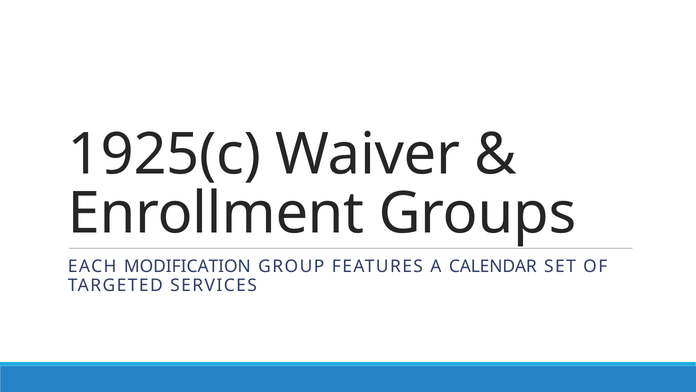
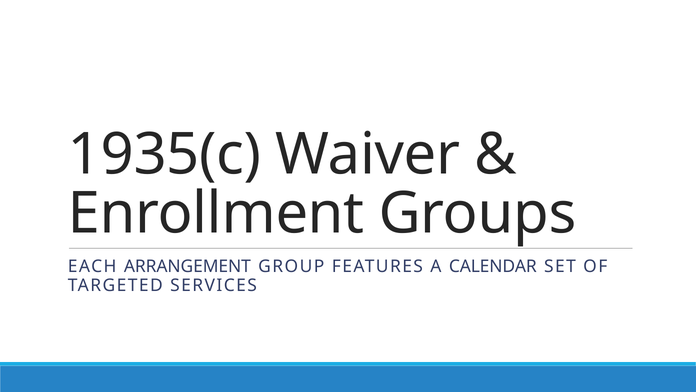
1925(c: 1925(c -> 1935(c
MODIFICATION: MODIFICATION -> ARRANGEMENT
